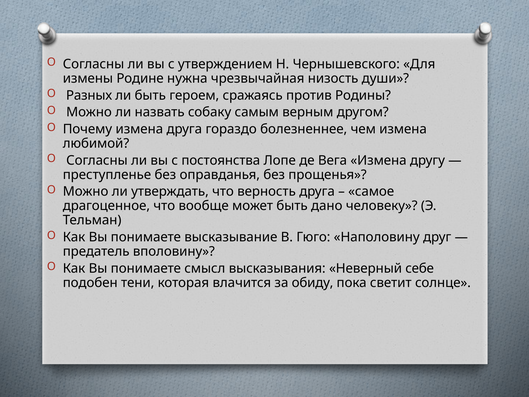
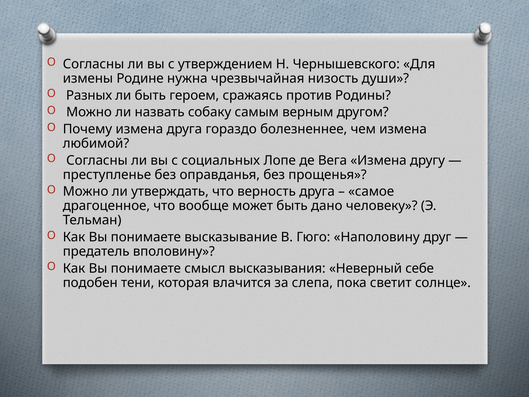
постоянства: постоянства -> социальных
обиду: обиду -> слепа
